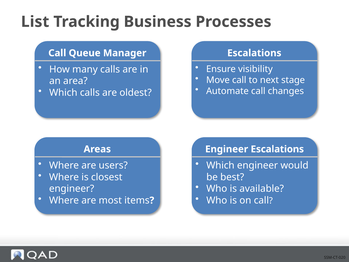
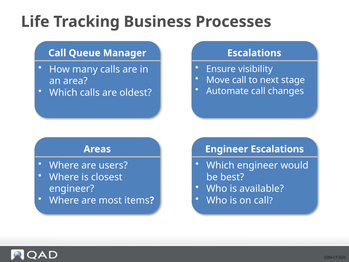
List: List -> Life
